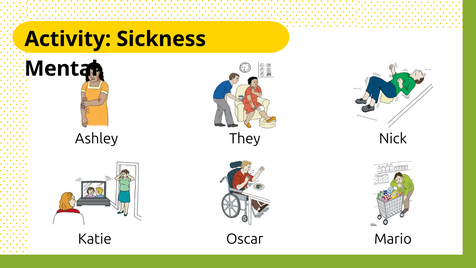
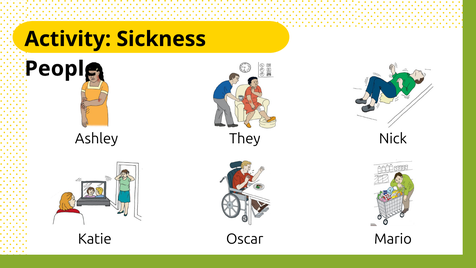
Mental: Mental -> People
